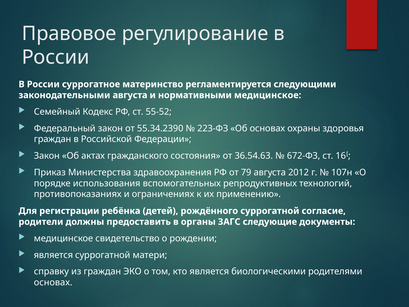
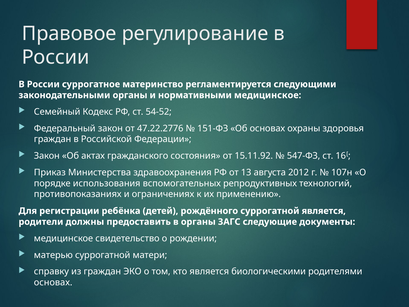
законодательными августа: августа -> органы
55-52: 55-52 -> 54-52
55.34.2390: 55.34.2390 -> 47.22.2776
223-ФЗ: 223-ФЗ -> 151-ФЗ
36.54.63: 36.54.63 -> 15.11.92
672-ФЗ: 672-ФЗ -> 547-ФЗ
79: 79 -> 13
суррогатной согласие: согласие -> является
является at (53, 255): является -> матерью
